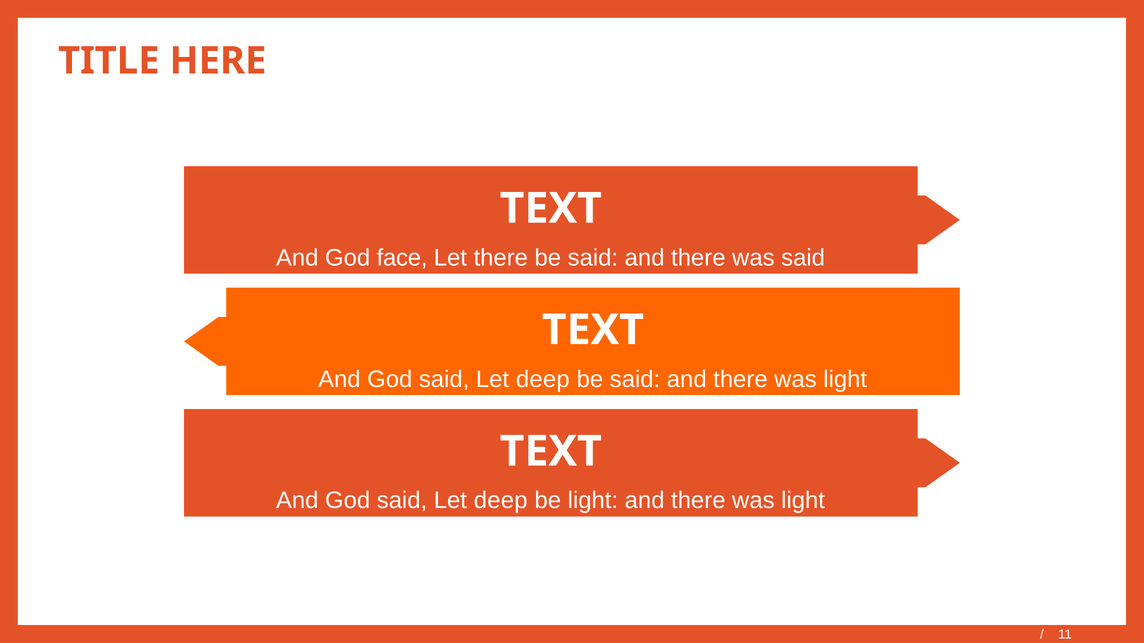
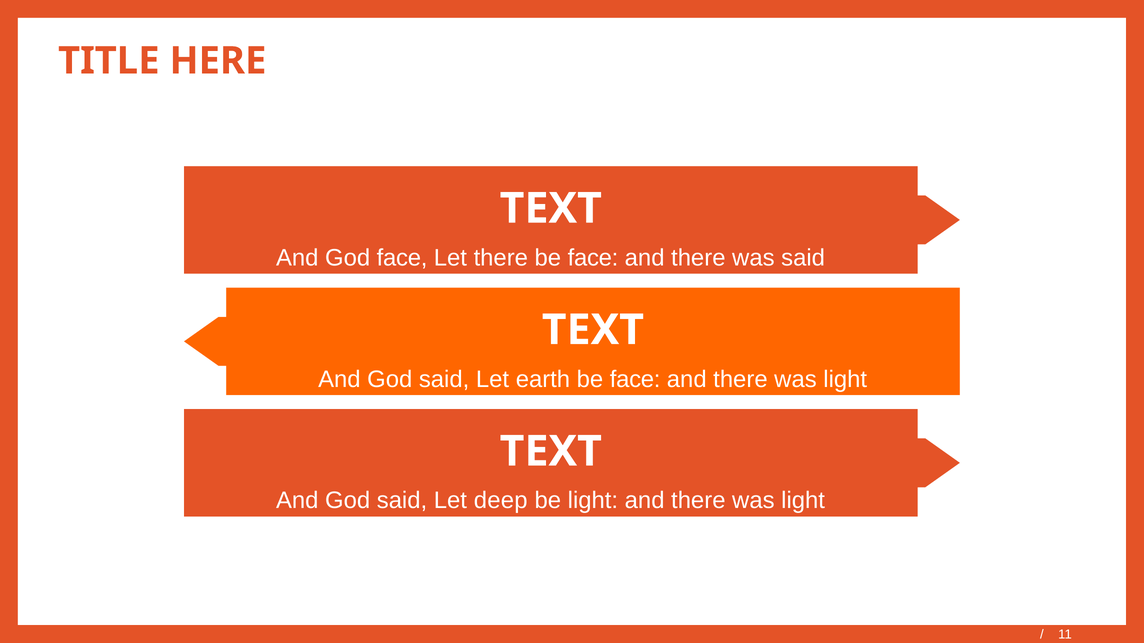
there be said: said -> face
deep at (543, 379): deep -> earth
said at (635, 379): said -> face
